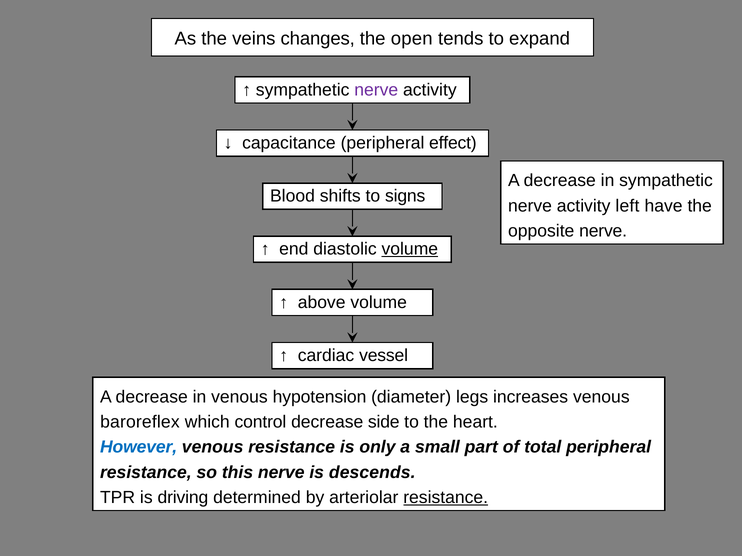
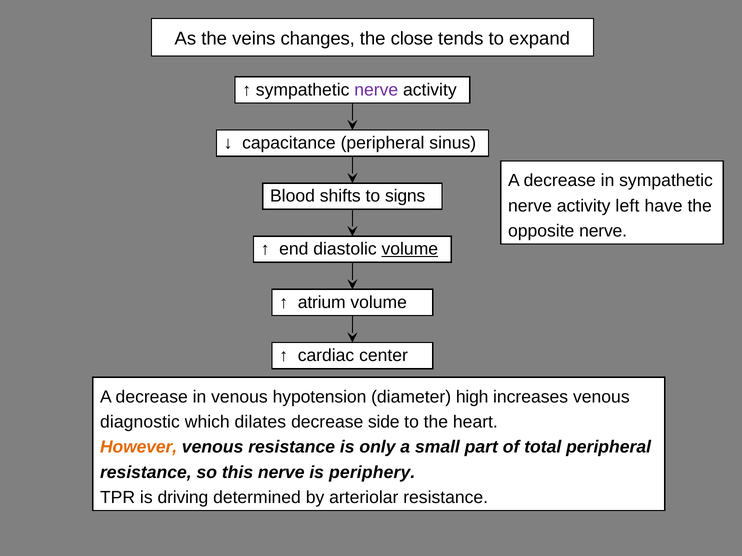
open: open -> close
effect: effect -> sinus
above: above -> atrium
vessel: vessel -> center
legs: legs -> high
baroreflex: baroreflex -> diagnostic
control: control -> dilates
However colour: blue -> orange
descends: descends -> periphery
resistance at (446, 498) underline: present -> none
